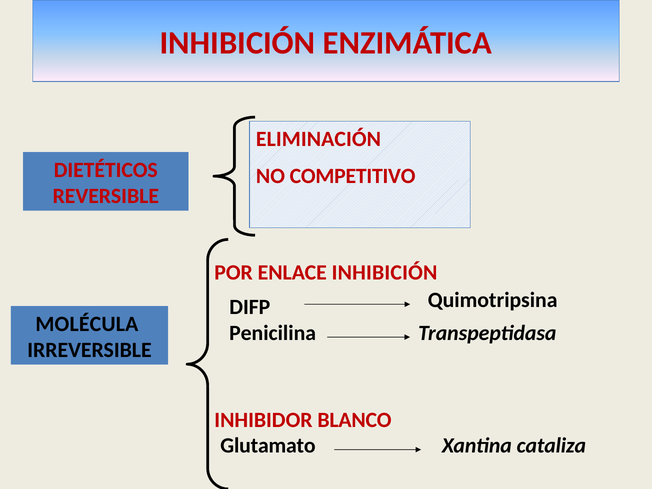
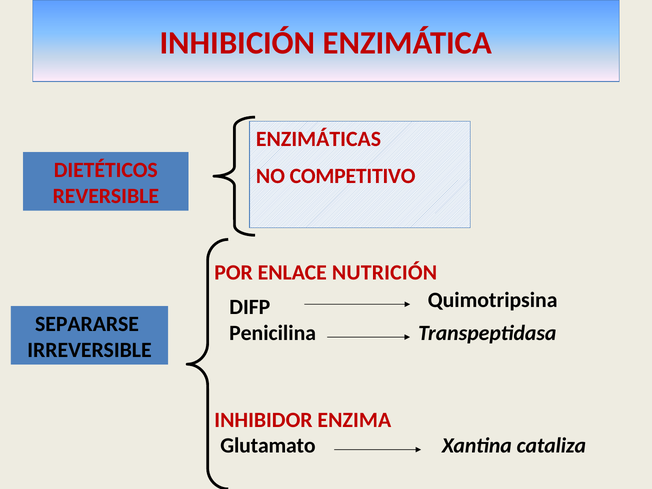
ELIMINACIÓN: ELIMINACIÓN -> ENZIMÁTICAS
ENLACE INHIBICIÓN: INHIBICIÓN -> NUTRICIÓN
MOLÉCULA: MOLÉCULA -> SEPARARSE
BLANCO: BLANCO -> ENZIMA
